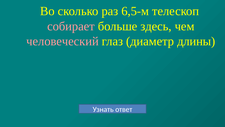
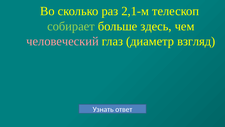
6,5-м: 6,5-м -> 2,1-м
собирает colour: pink -> light green
длины: длины -> взгляд
